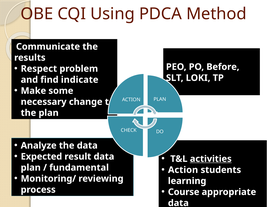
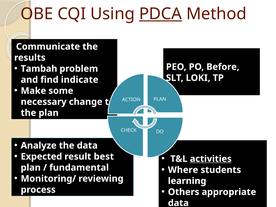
PDCA underline: none -> present
Respect: Respect -> Tambah
result data: data -> best
Action at (183, 170): Action -> Where
Course: Course -> Others
